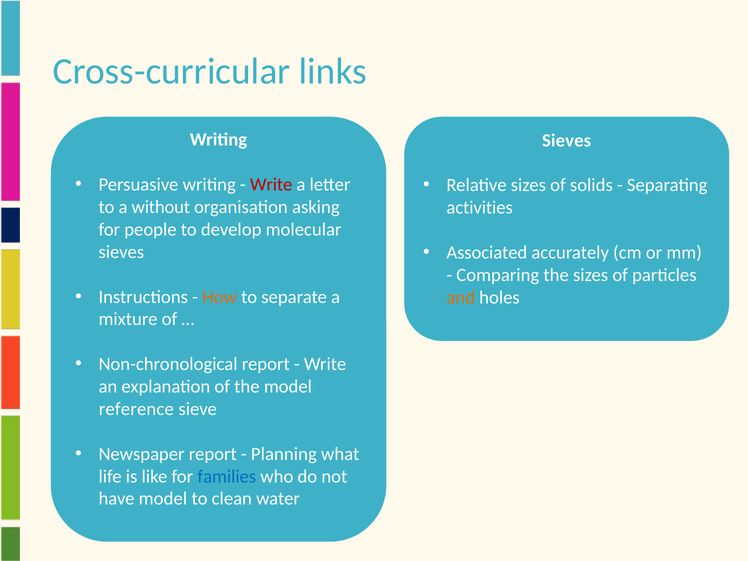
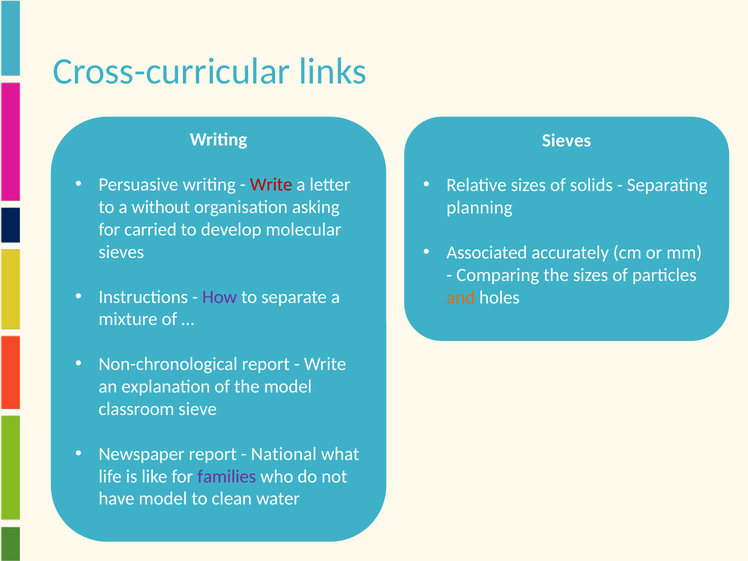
activities: activities -> planning
people: people -> carried
How colour: orange -> purple
reference: reference -> classroom
Planning: Planning -> National
families colour: blue -> purple
